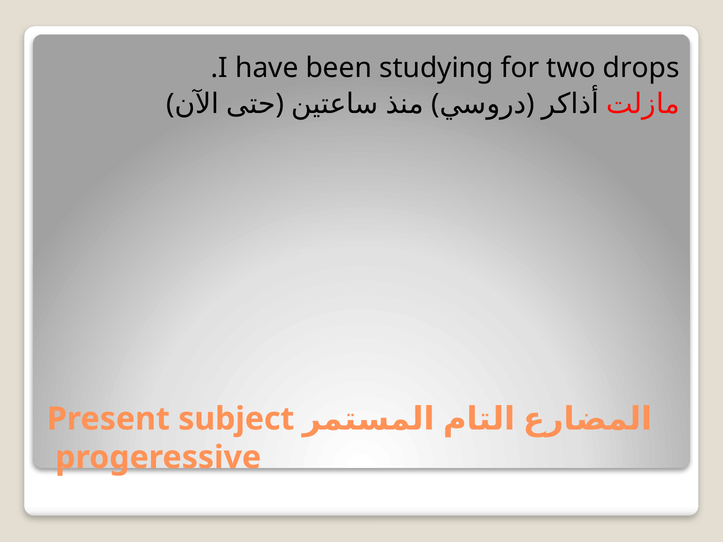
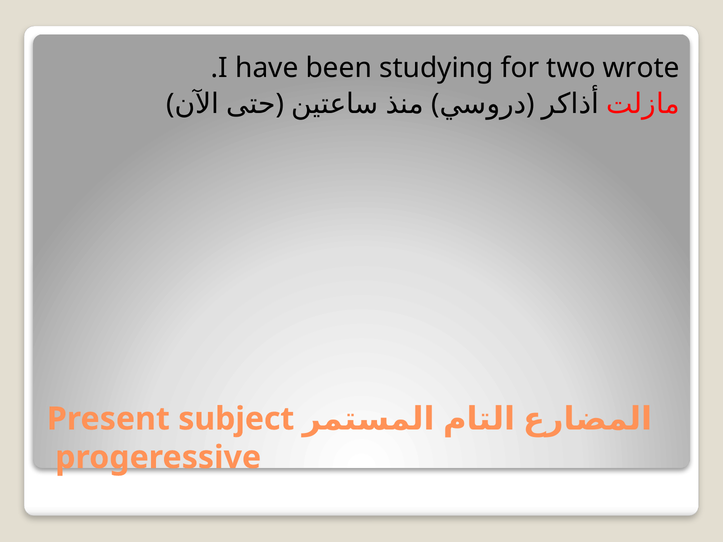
drops: drops -> wrote
